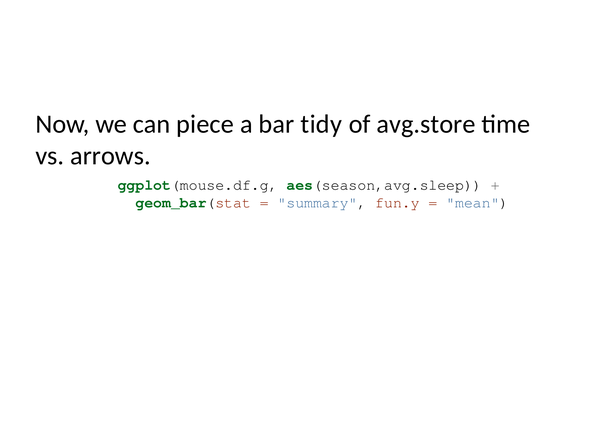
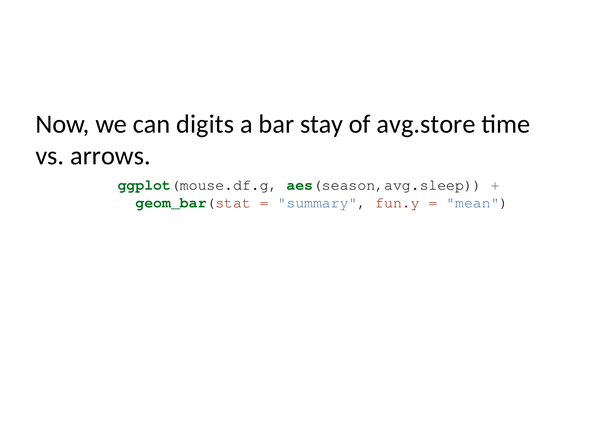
piece: piece -> digits
tidy: tidy -> stay
